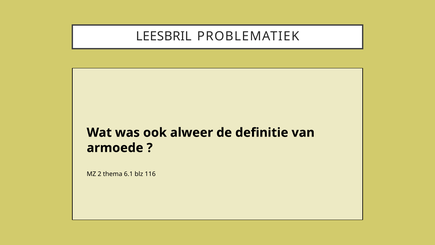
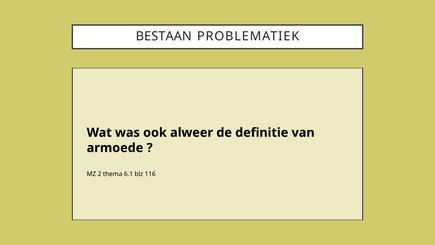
LEESBRIL: LEESBRIL -> BESTAAN
